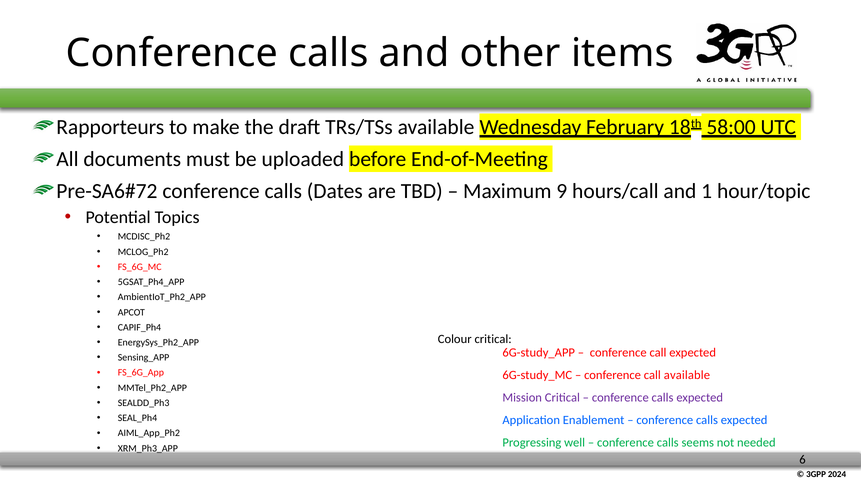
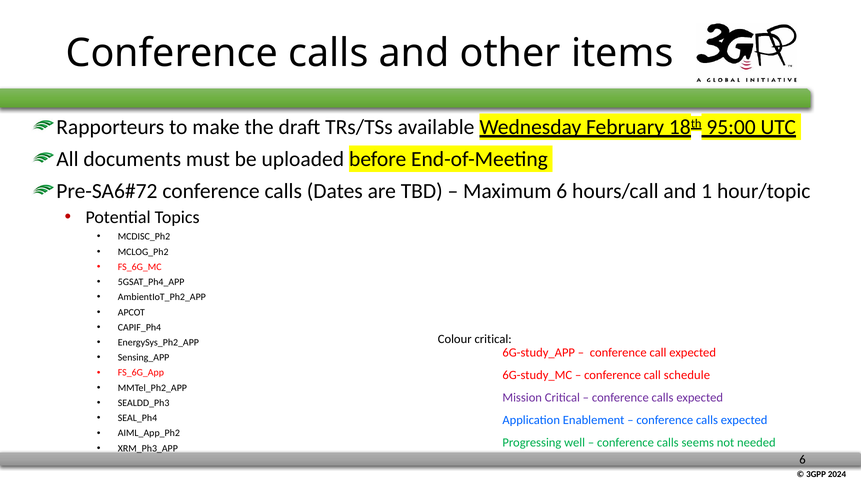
58:00: 58:00 -> 95:00
Maximum 9: 9 -> 6
call available: available -> schedule
